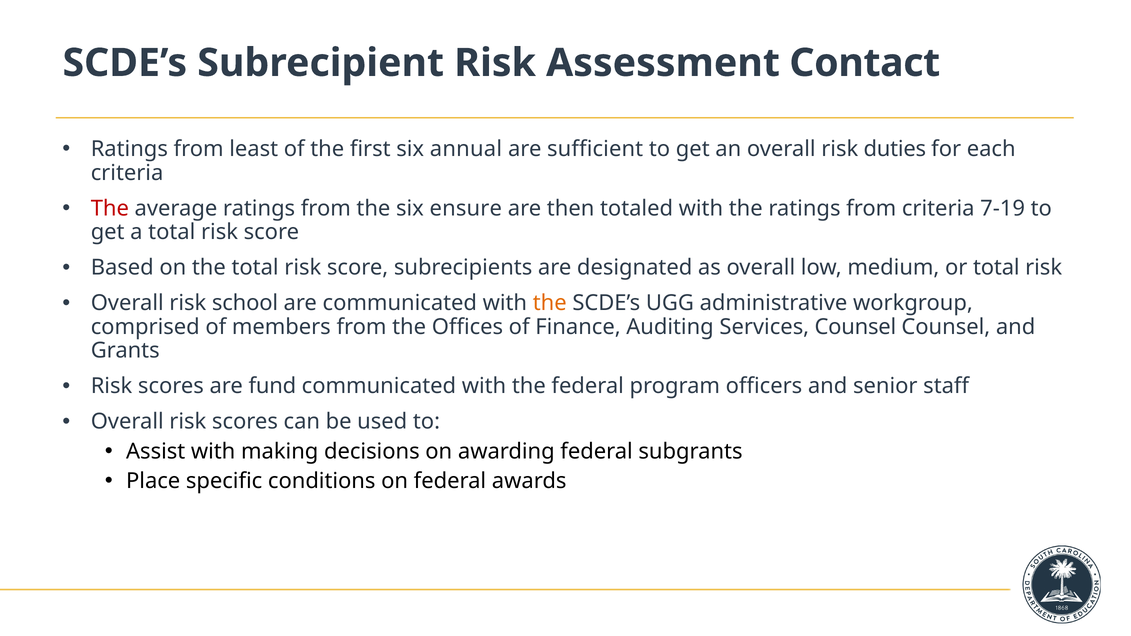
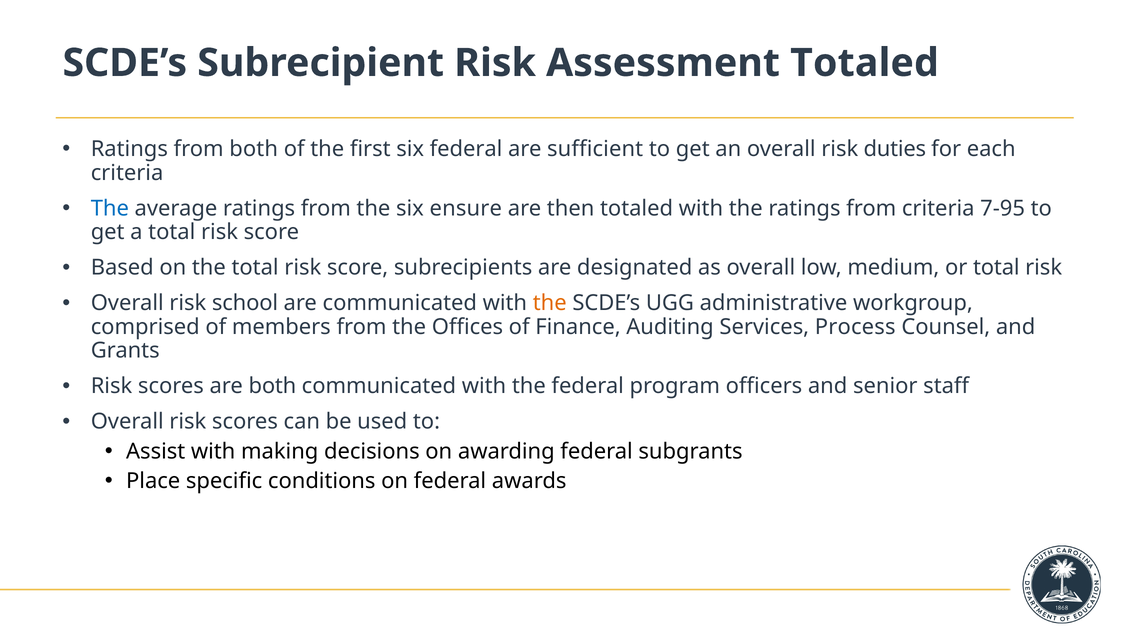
Assessment Contact: Contact -> Totaled
from least: least -> both
six annual: annual -> federal
The at (110, 208) colour: red -> blue
7-19: 7-19 -> 7-95
Services Counsel: Counsel -> Process
are fund: fund -> both
